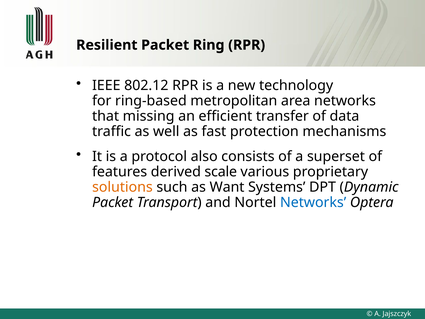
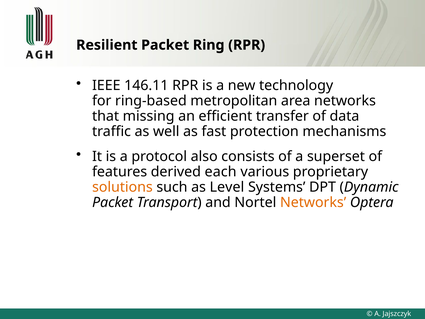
802.12: 802.12 -> 146.11
scale: scale -> each
Want: Want -> Level
Networks at (313, 202) colour: blue -> orange
